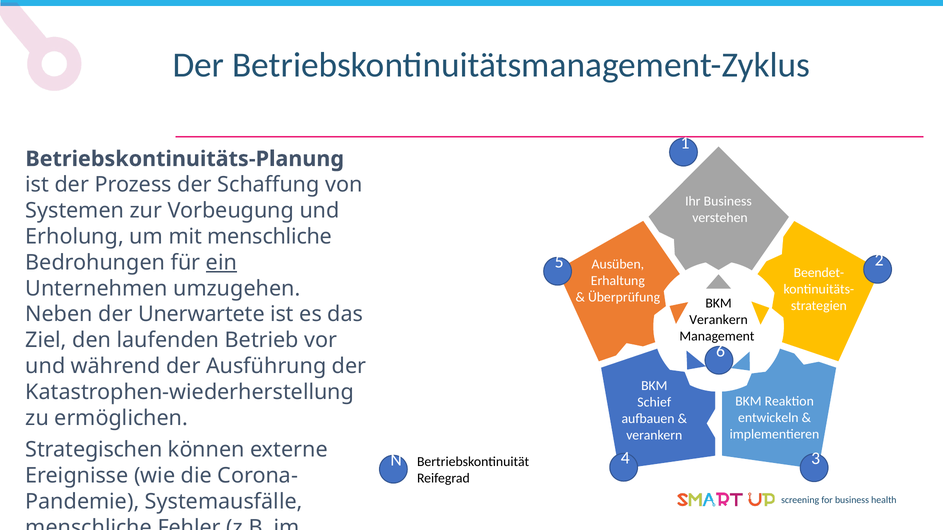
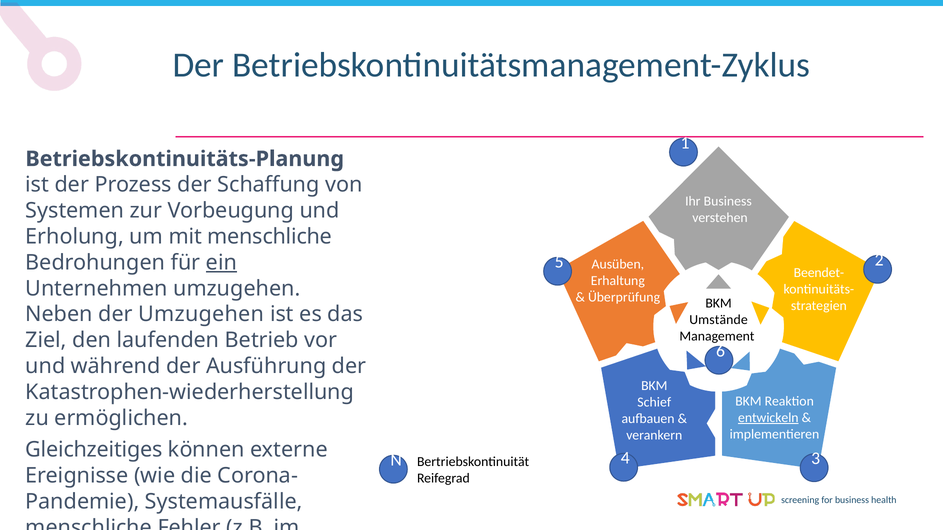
der Unerwartete: Unerwartete -> Umzugehen
Verankern at (719, 320): Verankern -> Umstände
entwickeln underline: none -> present
Strategischen: Strategischen -> Gleichzeitiges
